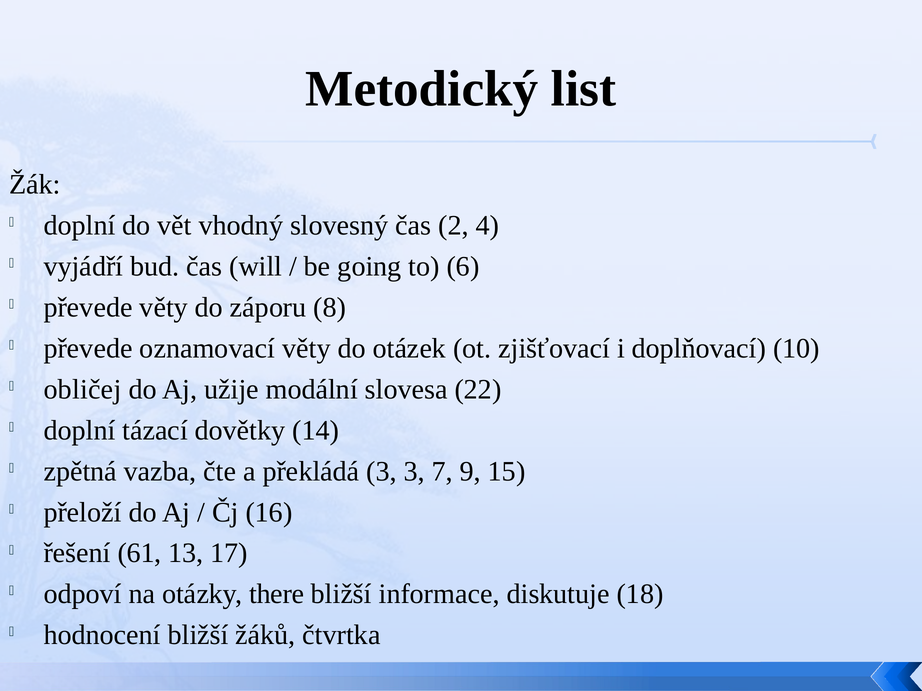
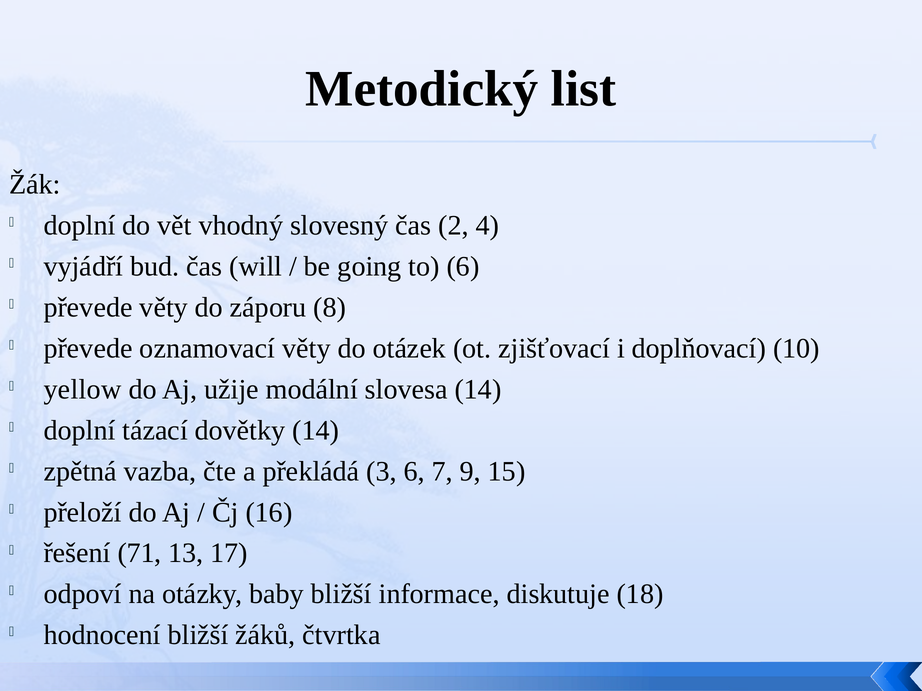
obličej: obličej -> yellow
slovesa 22: 22 -> 14
3 3: 3 -> 6
61: 61 -> 71
there: there -> baby
